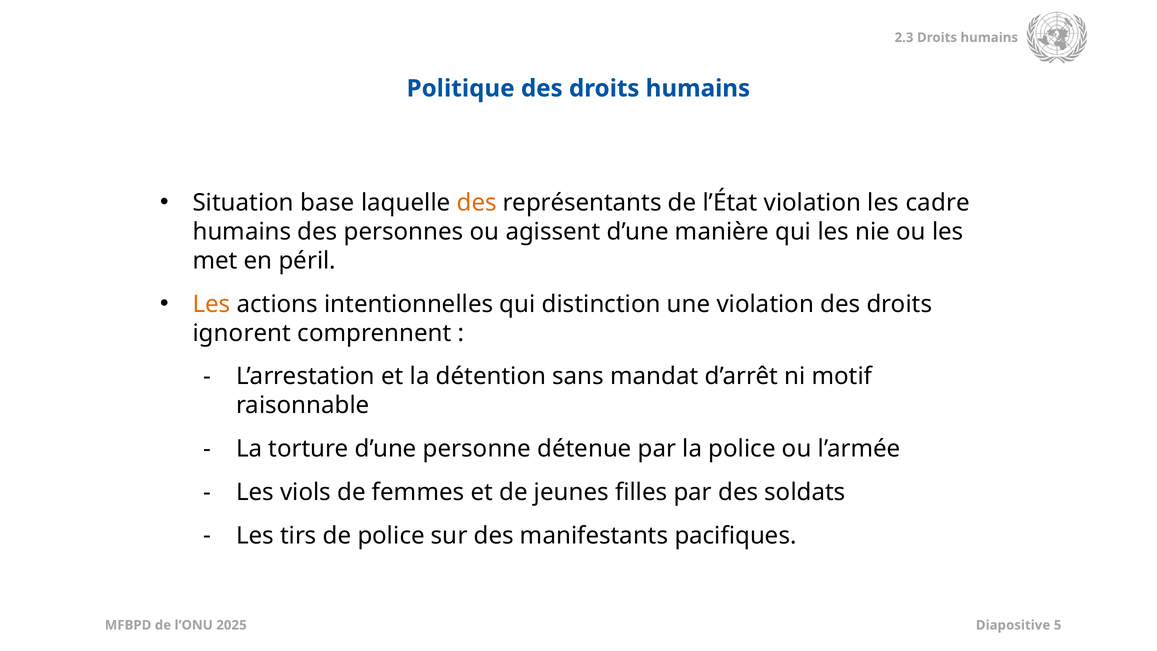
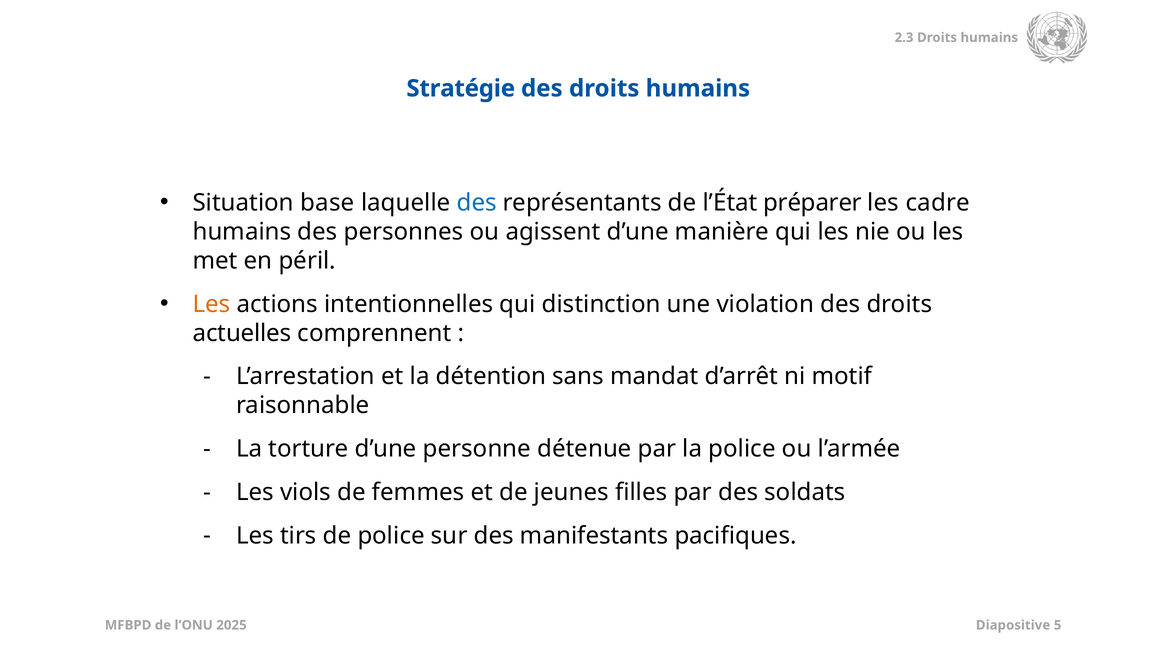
Politique: Politique -> Stratégie
des at (477, 203) colour: orange -> blue
l’État violation: violation -> préparer
ignorent: ignorent -> actuelles
